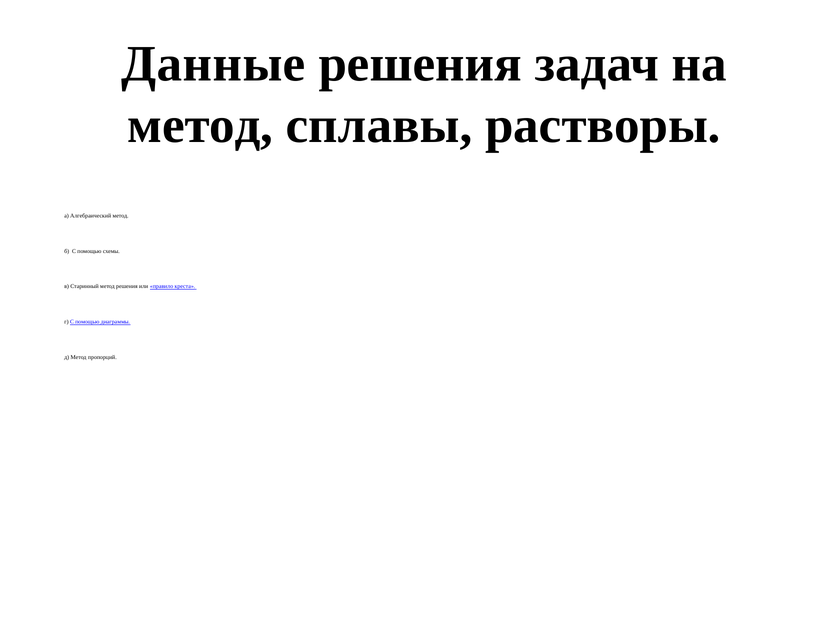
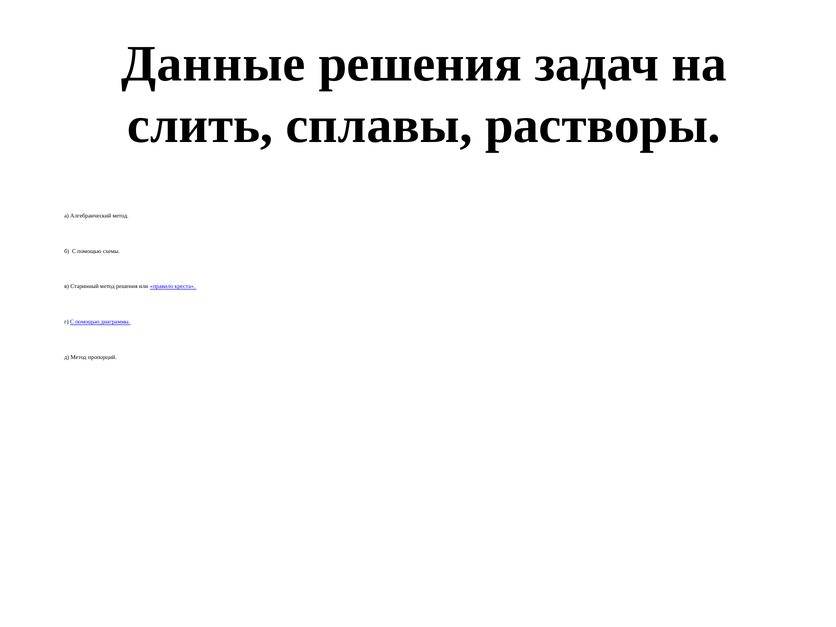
метод at (200, 125): метод -> слить
